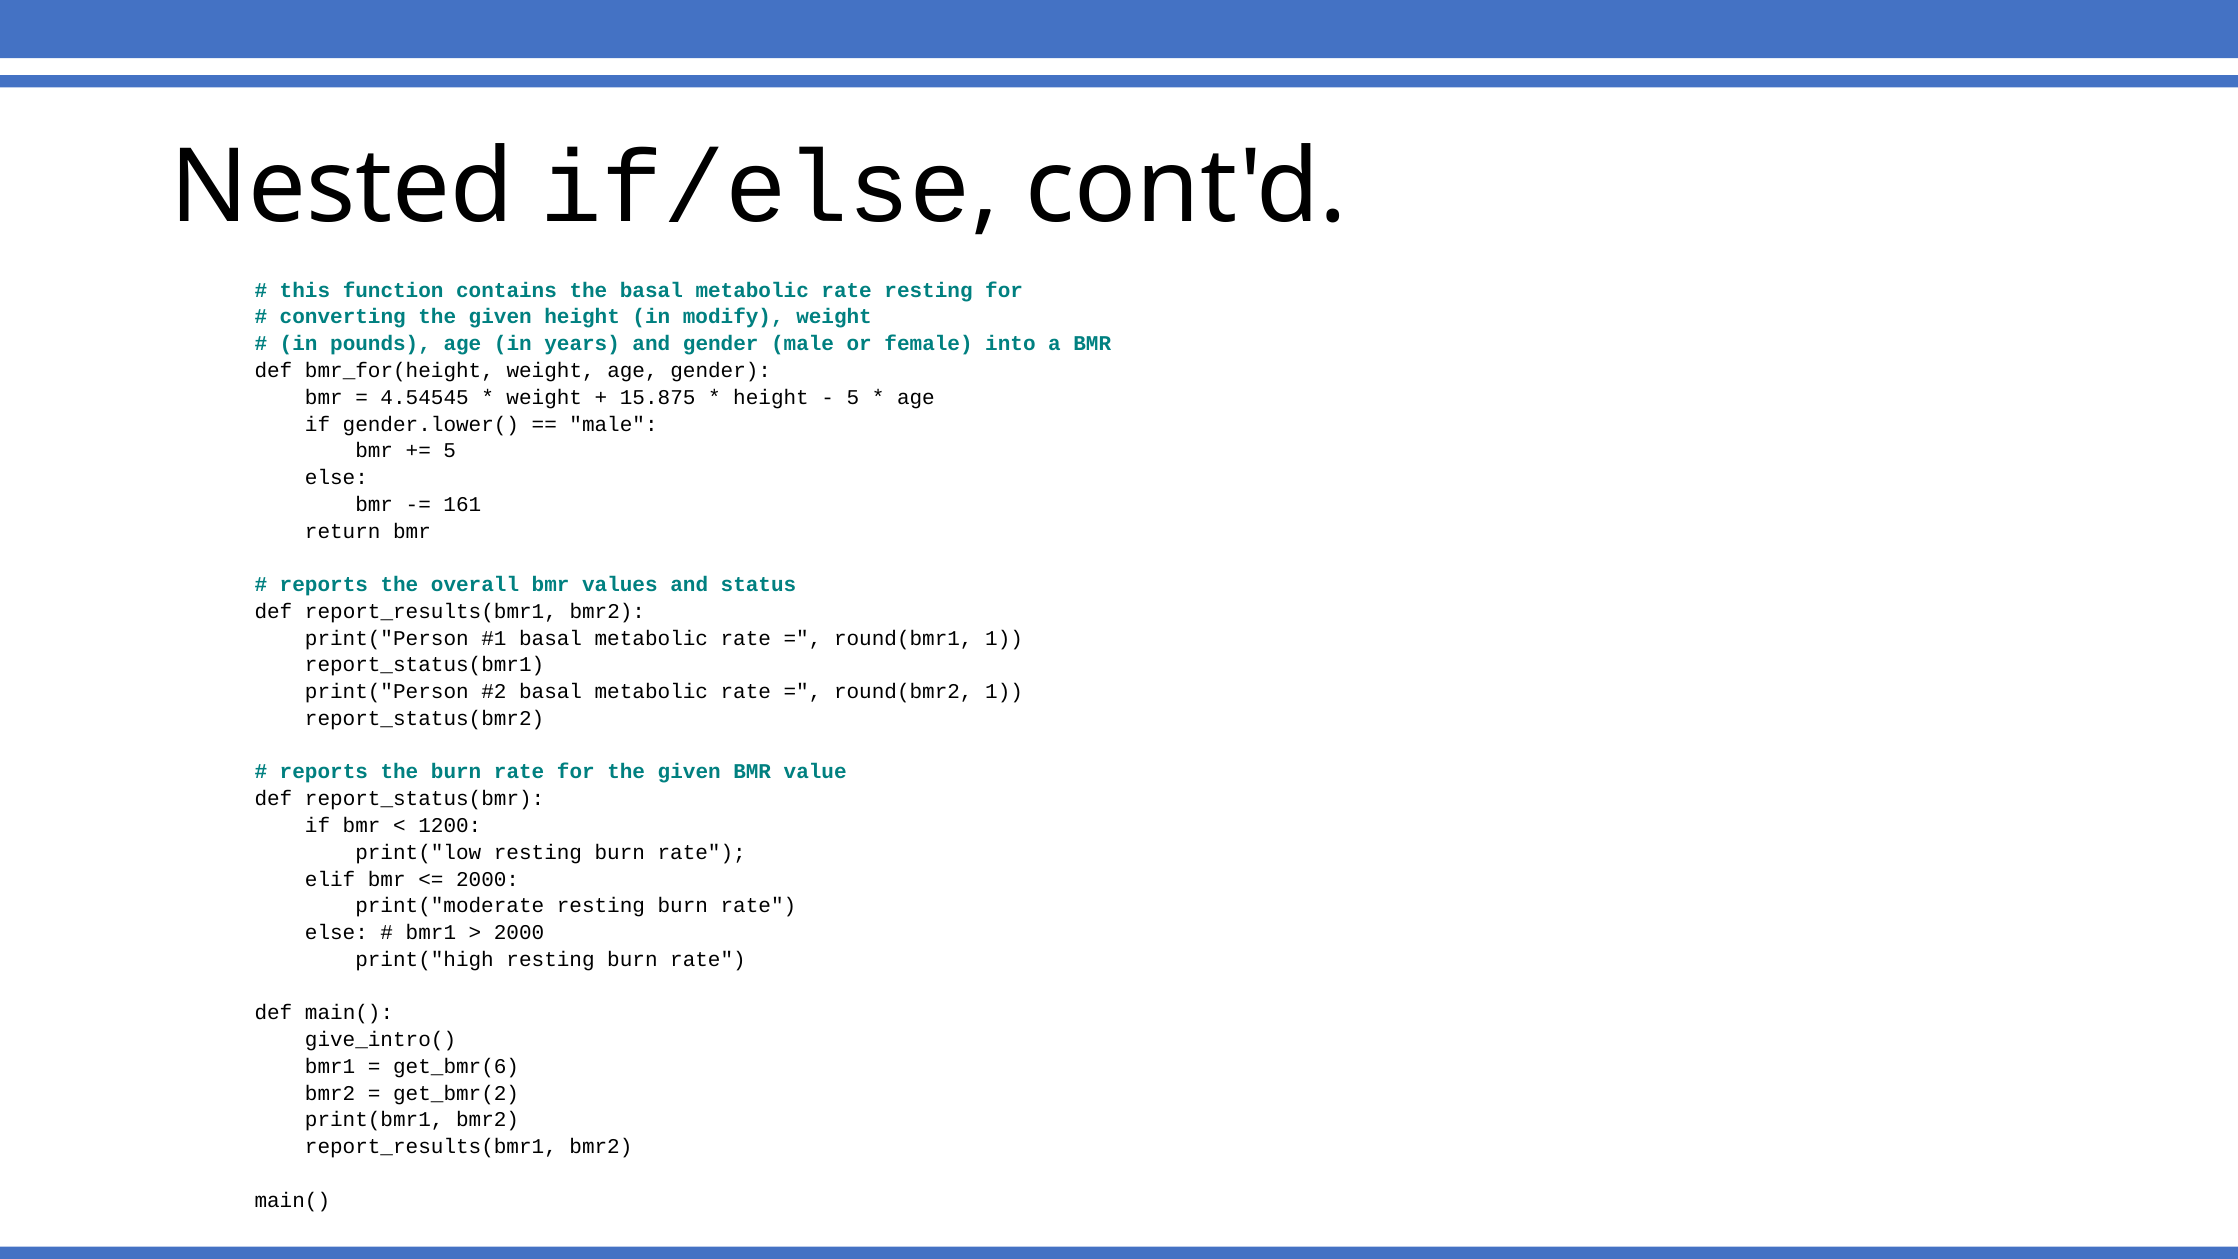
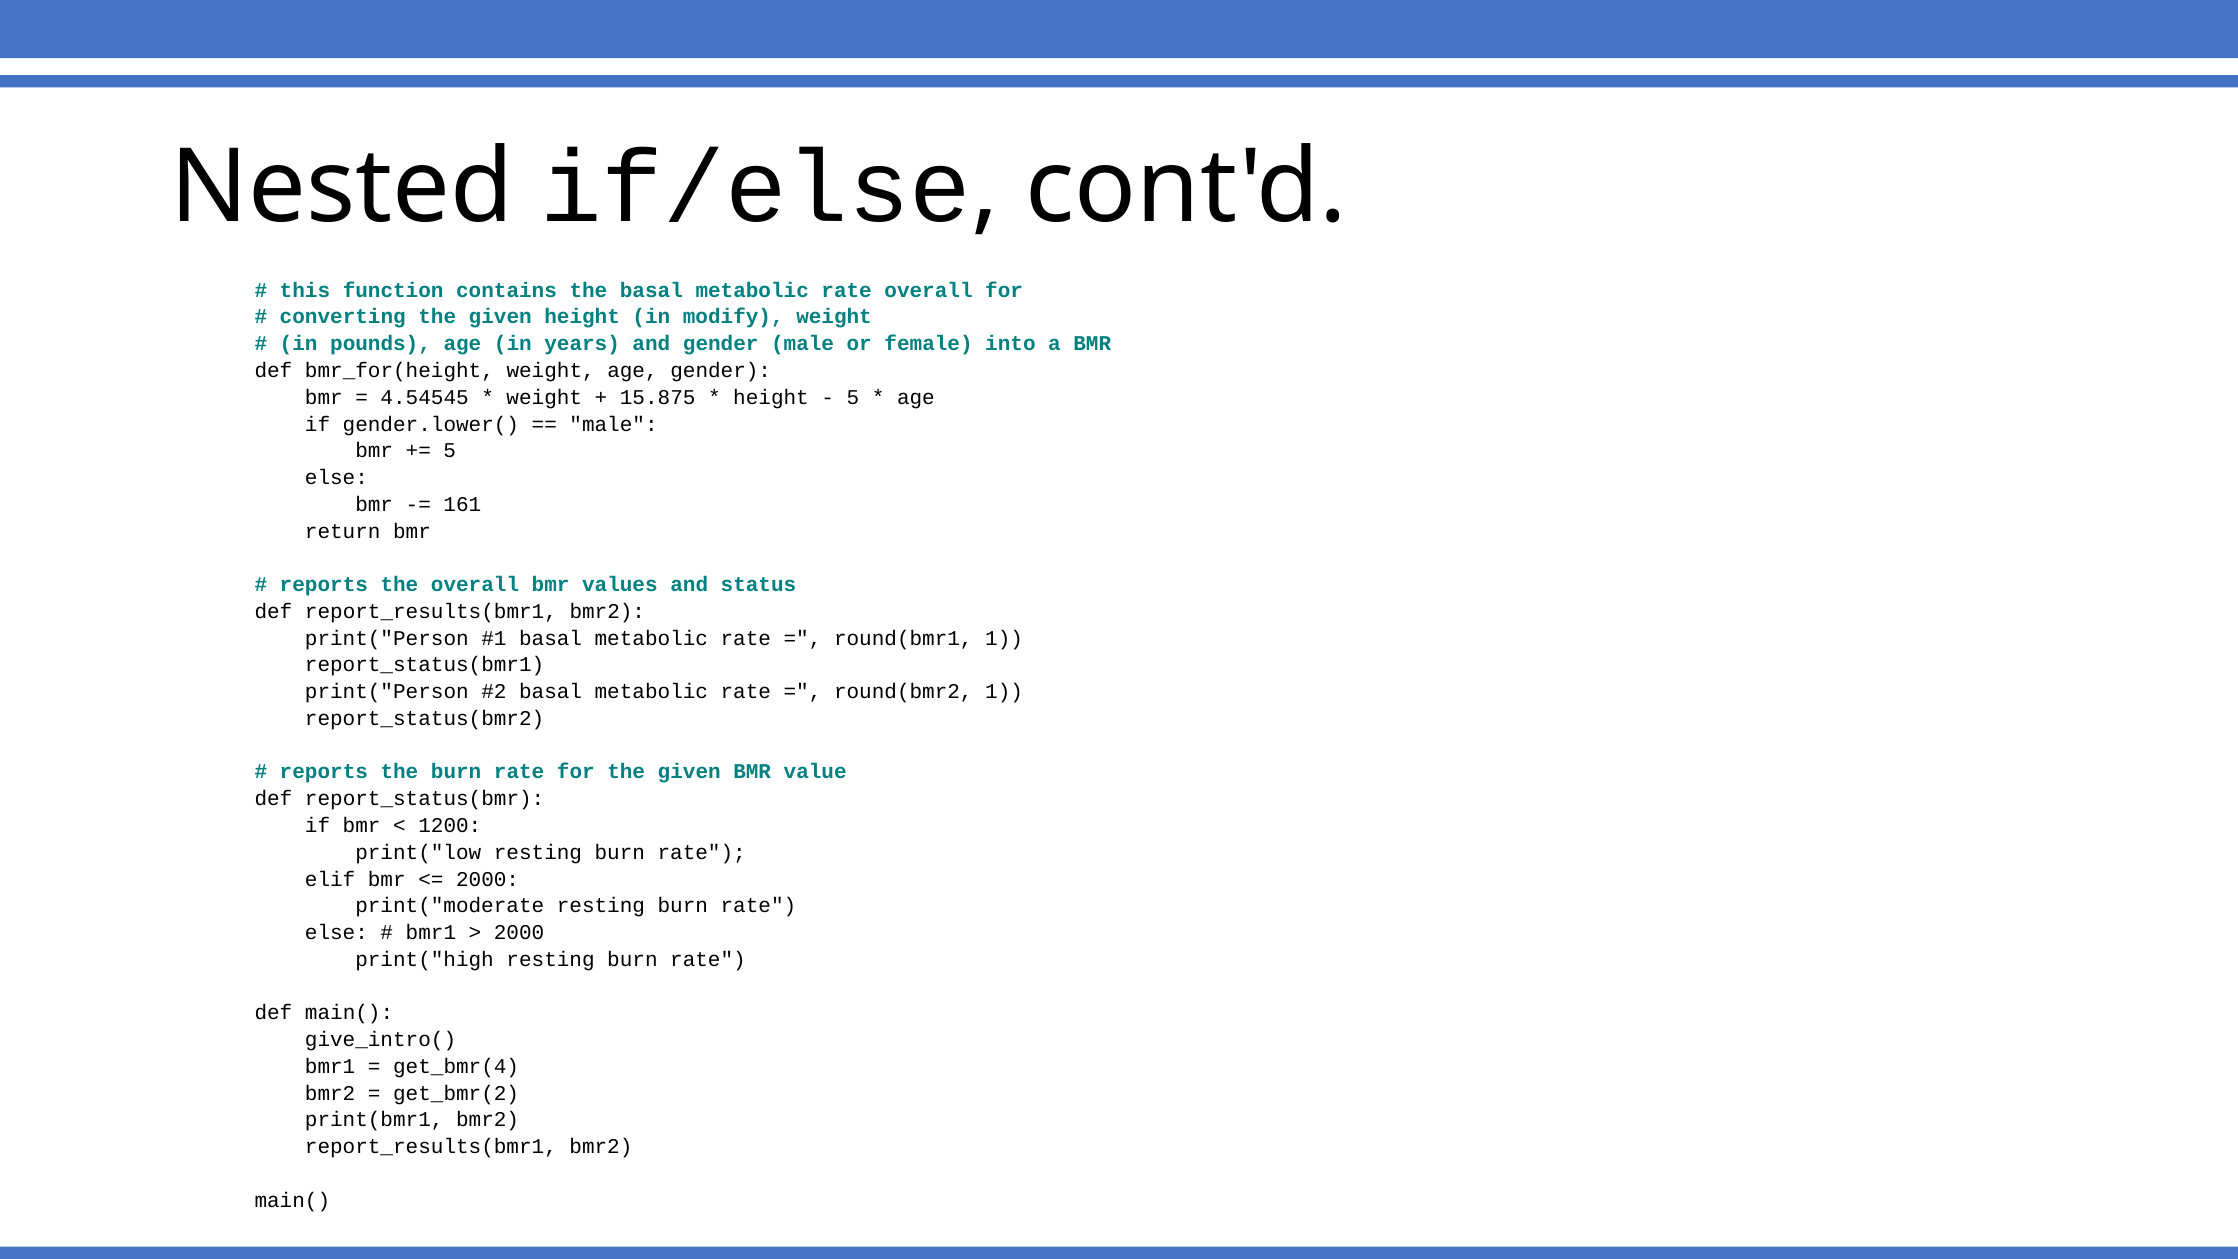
rate resting: resting -> overall
get_bmr(6: get_bmr(6 -> get_bmr(4
